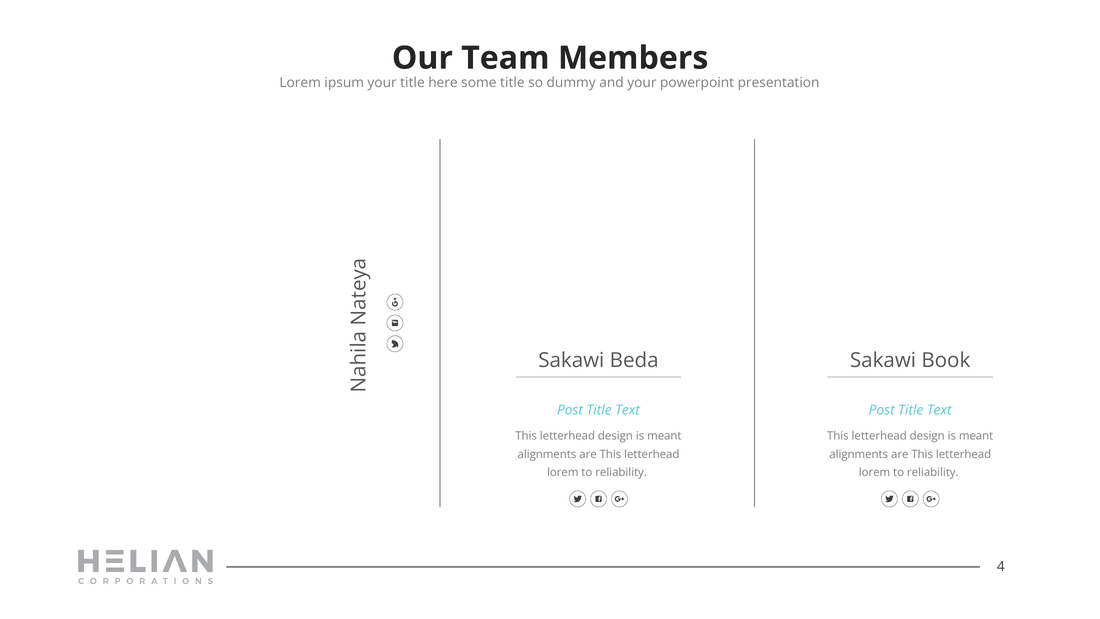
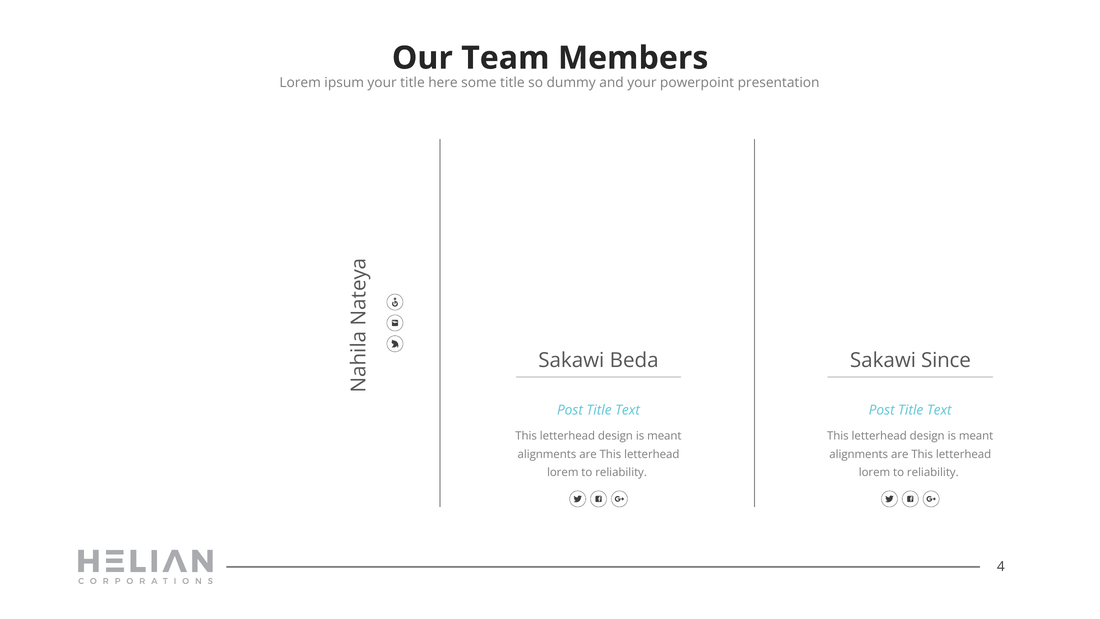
Book: Book -> Since
